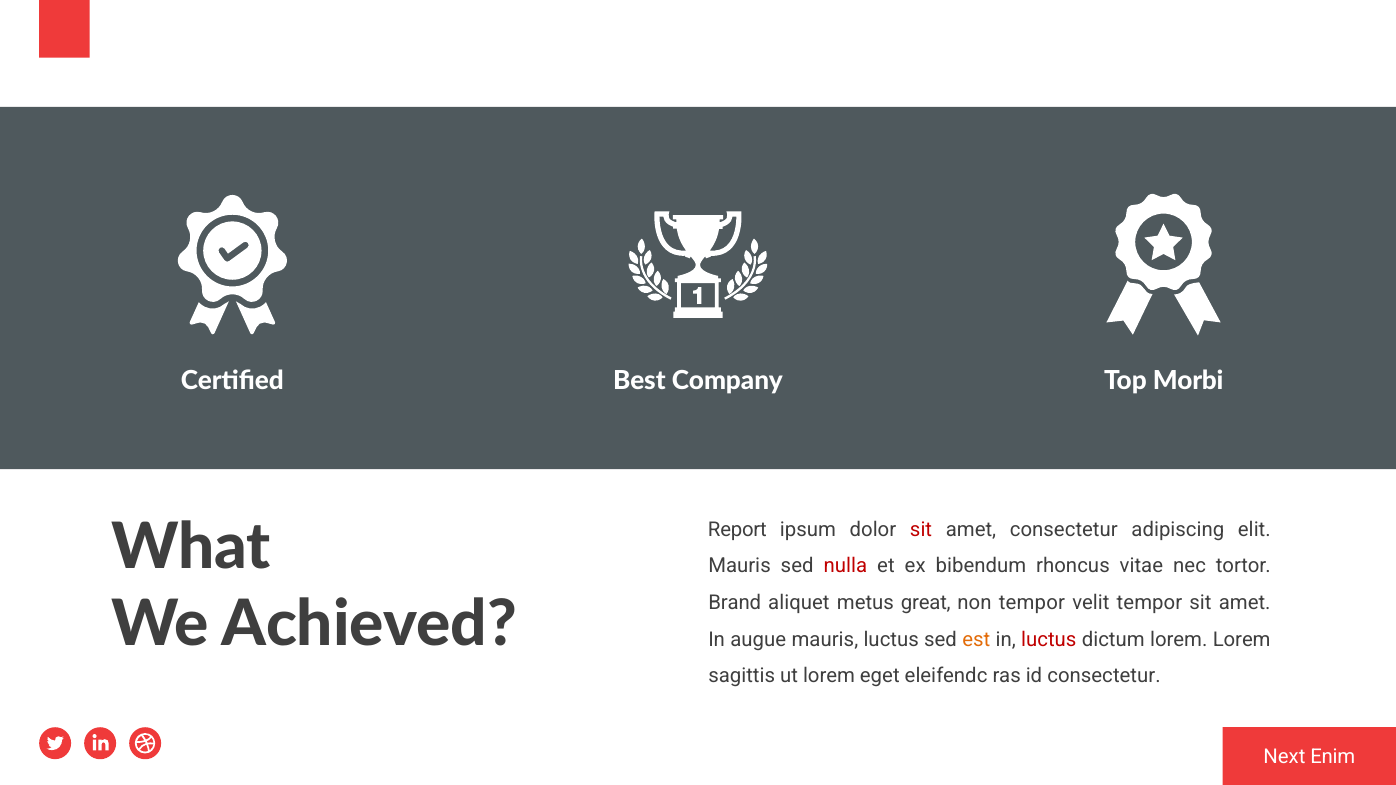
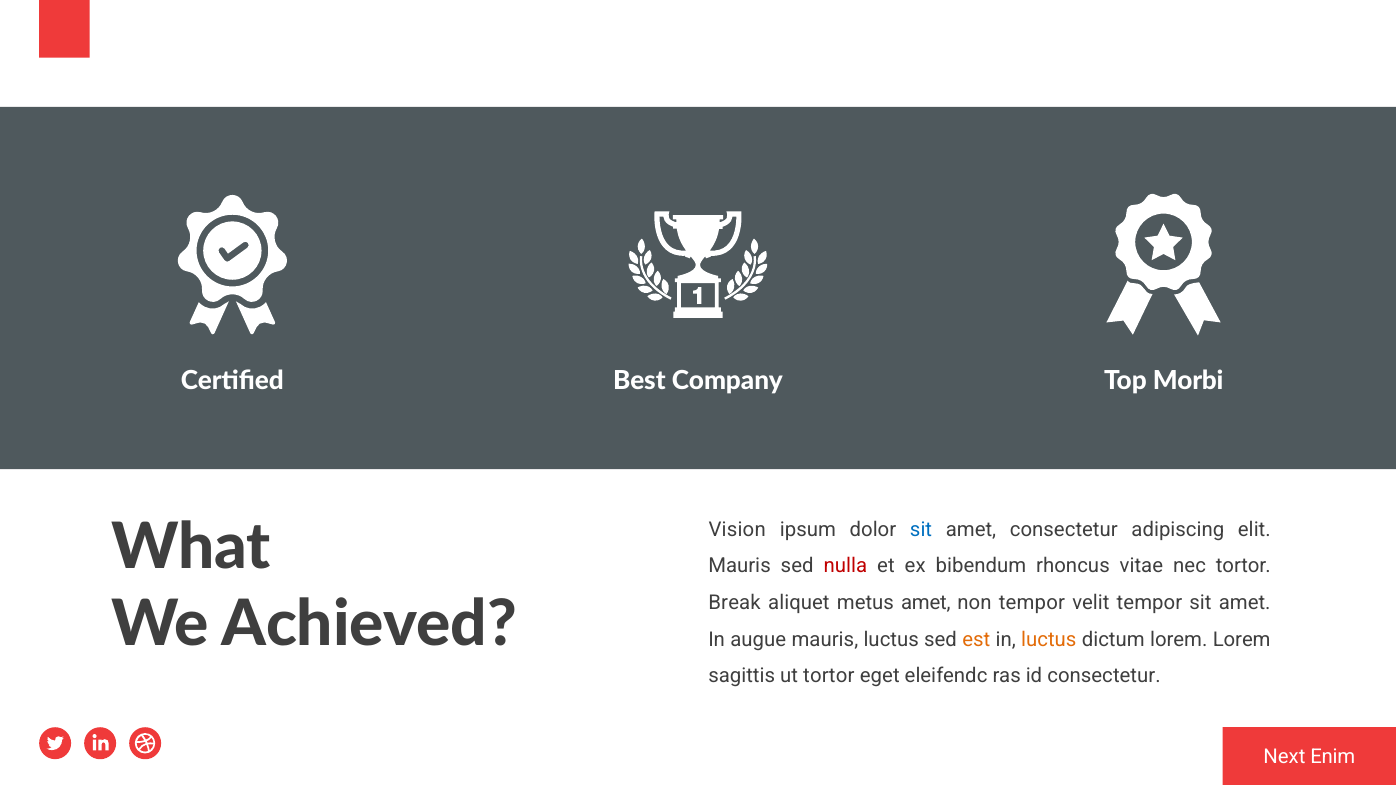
Report: Report -> Vision
sit at (921, 530) colour: red -> blue
Brand: Brand -> Break
metus great: great -> amet
luctus at (1049, 640) colour: red -> orange
ut lorem: lorem -> tortor
